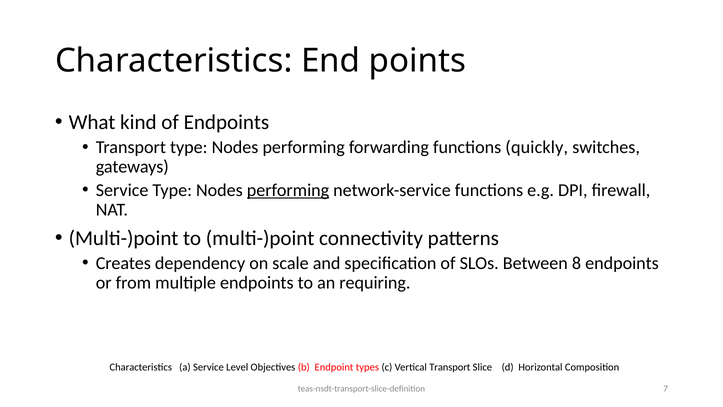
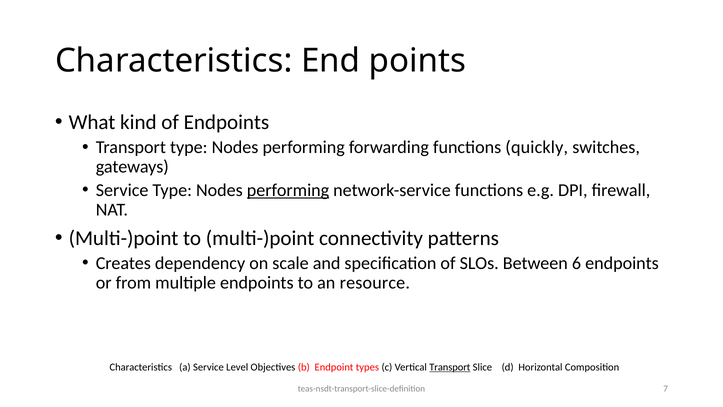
8: 8 -> 6
requiring: requiring -> resource
Transport at (450, 367) underline: none -> present
